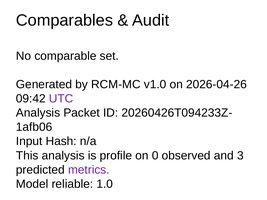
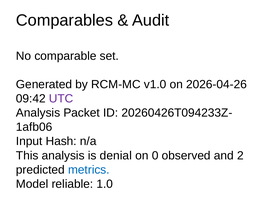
profile: profile -> denial
3: 3 -> 2
metrics colour: purple -> blue
